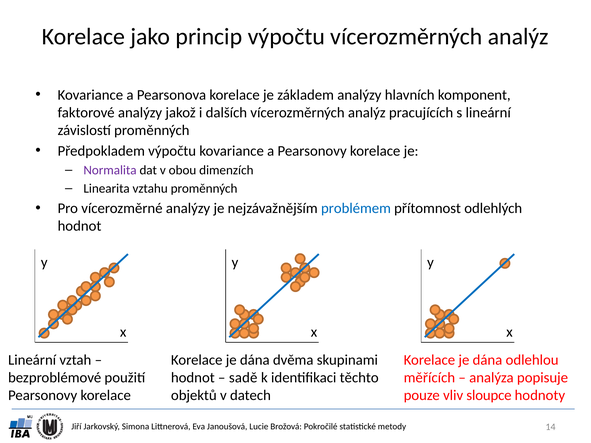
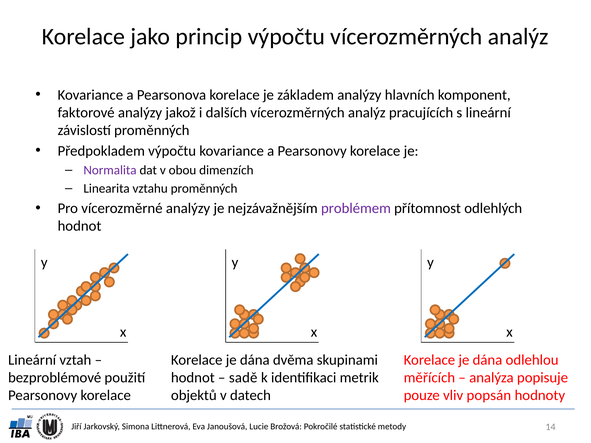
problémem colour: blue -> purple
těchto: těchto -> metrik
sloupce: sloupce -> popsán
